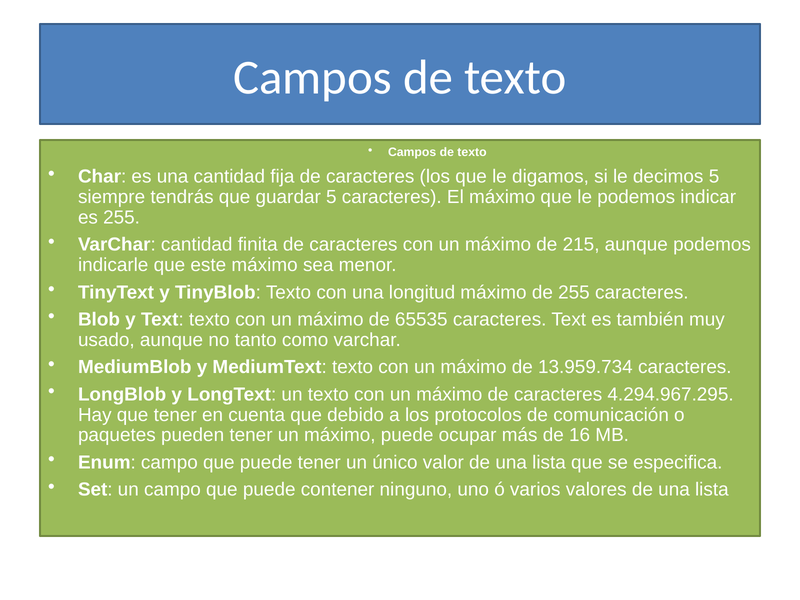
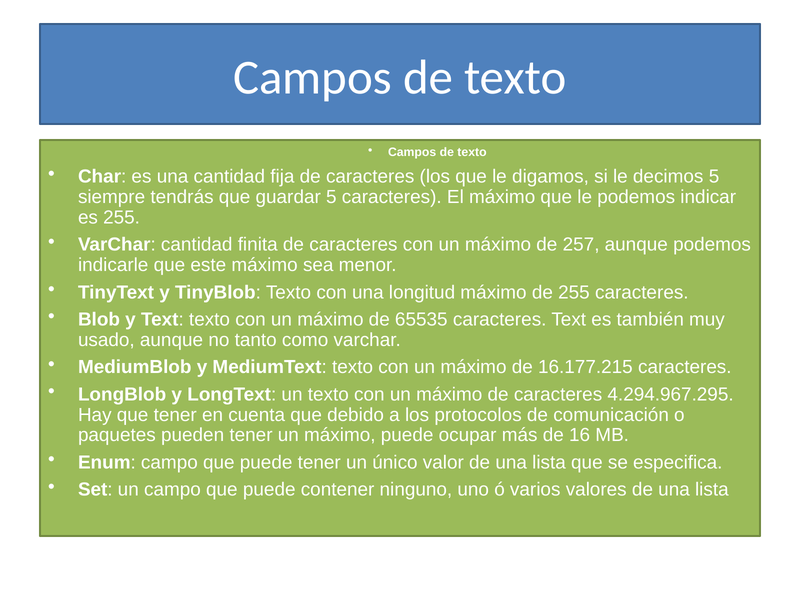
215: 215 -> 257
13.959.734: 13.959.734 -> 16.177.215
